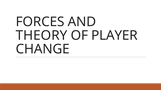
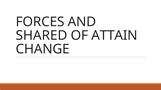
THEORY: THEORY -> SHARED
PLAYER: PLAYER -> ATTAIN
